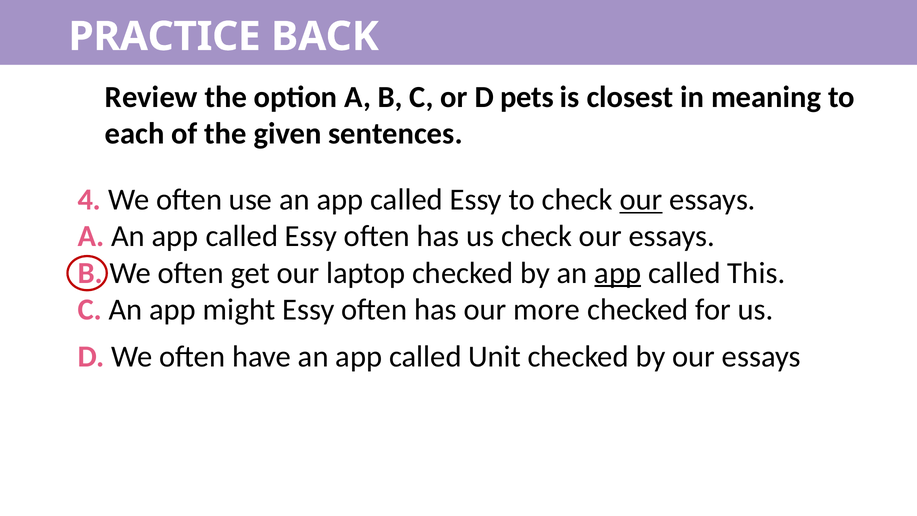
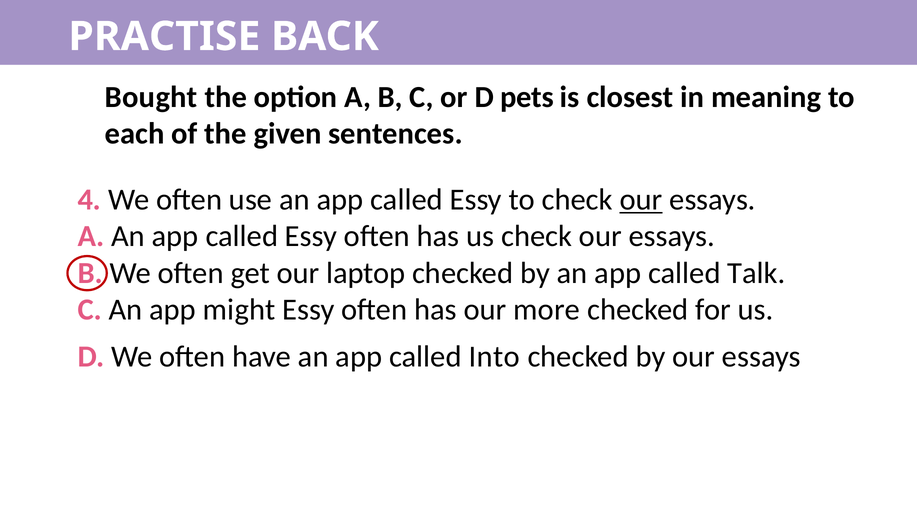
PRACTICE: PRACTICE -> PRACTISE
Review: Review -> Bought
app at (618, 273) underline: present -> none
This: This -> Talk
Unit: Unit -> Into
